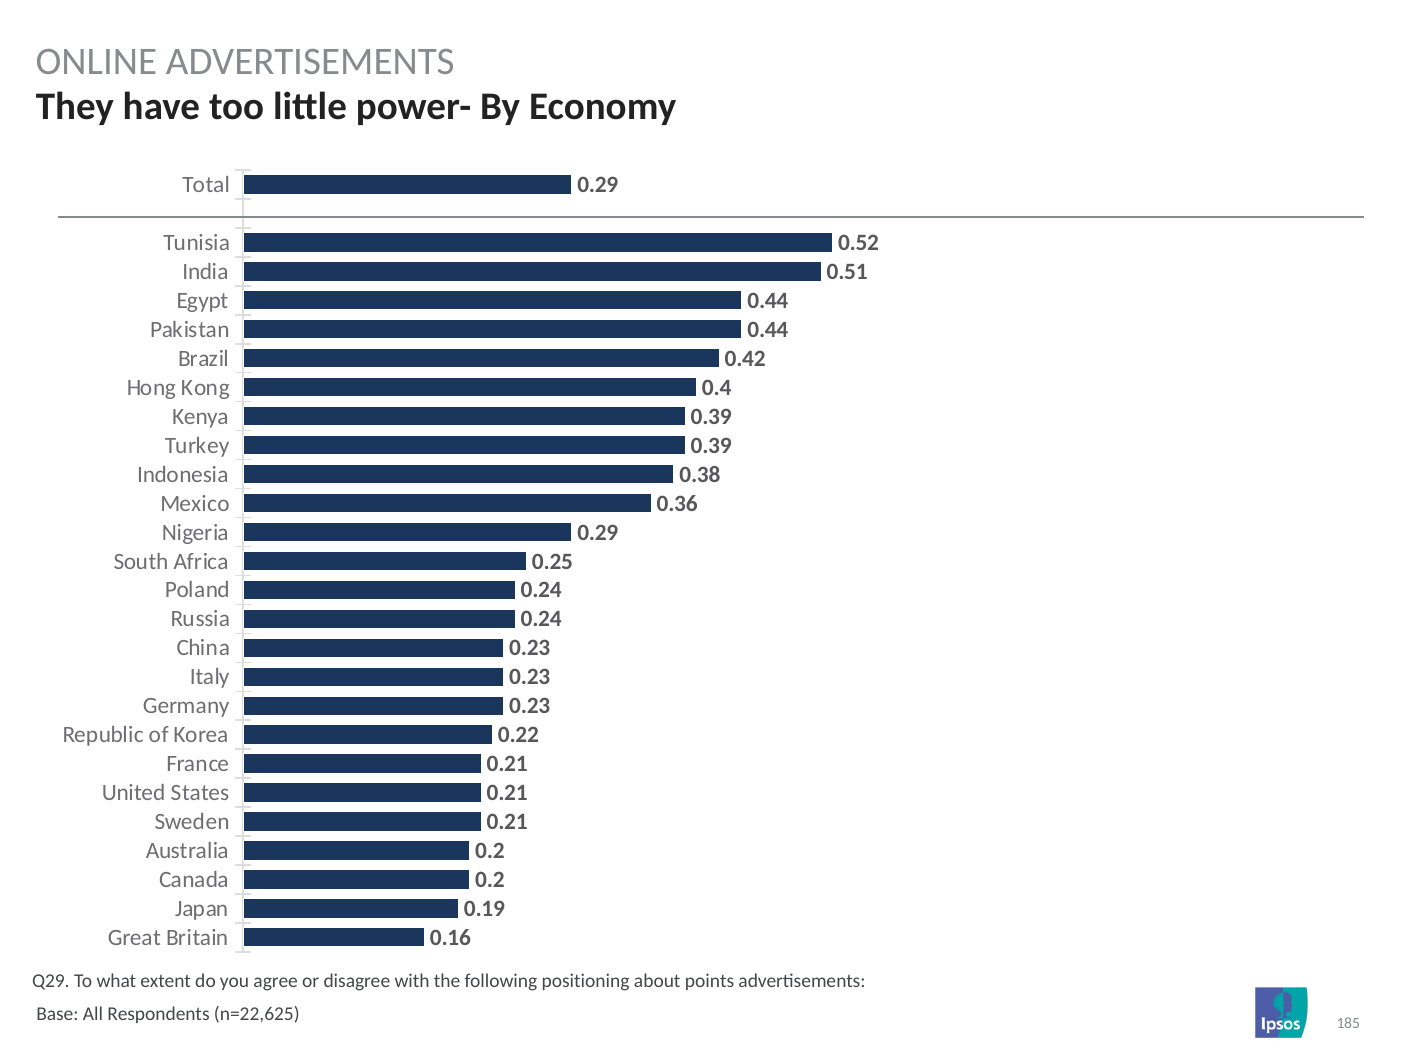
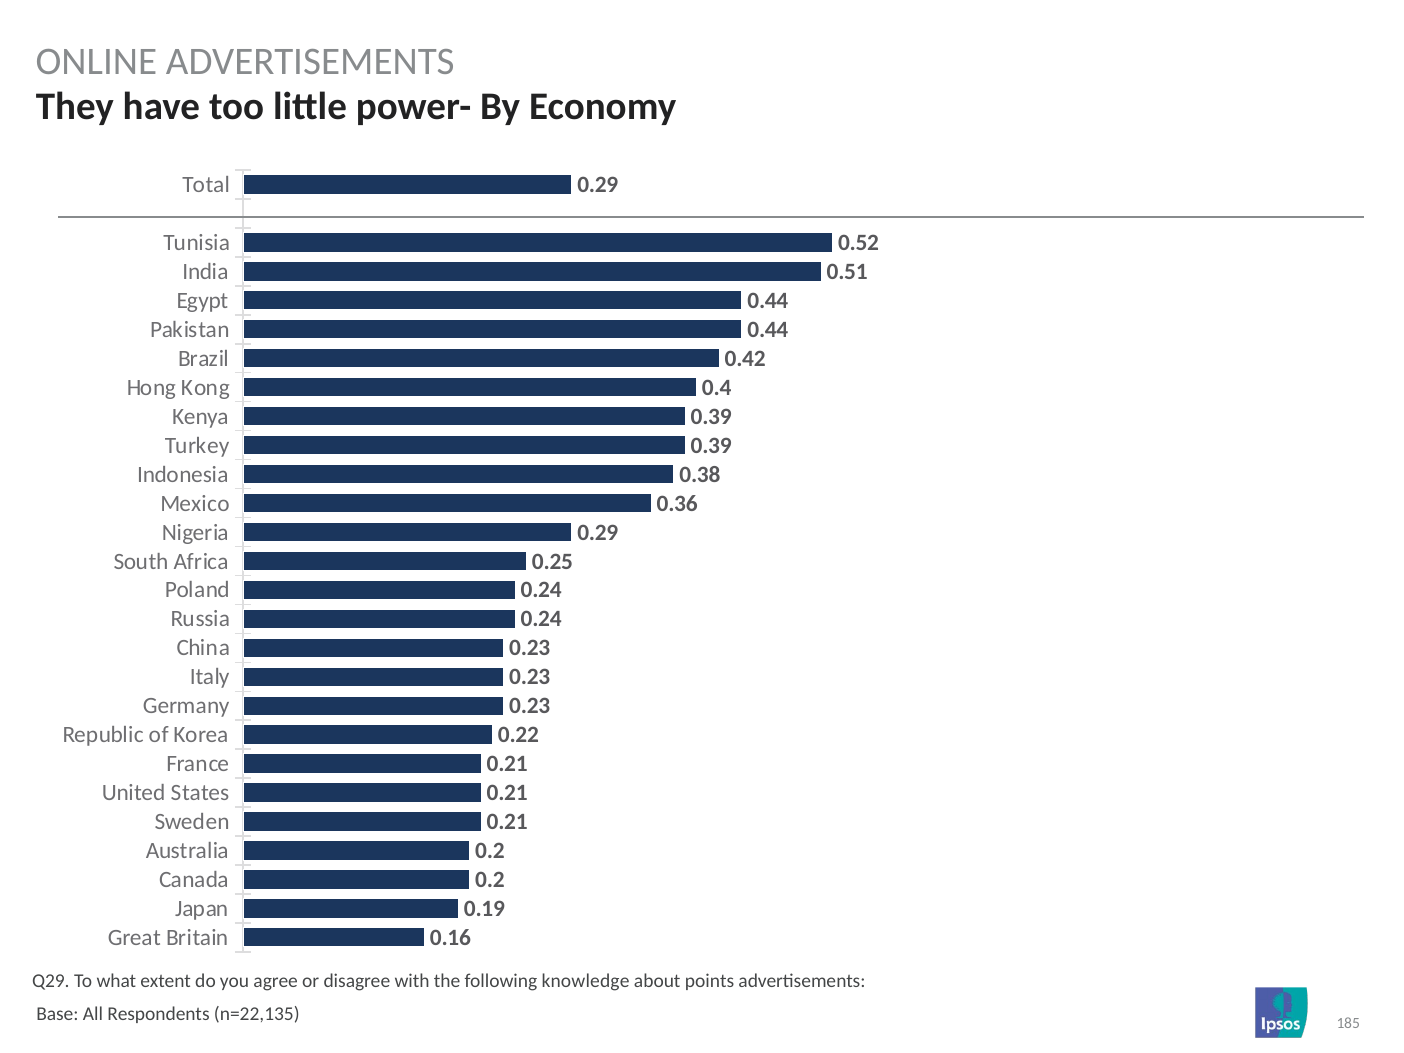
positioning: positioning -> knowledge
n=22,625: n=22,625 -> n=22,135
